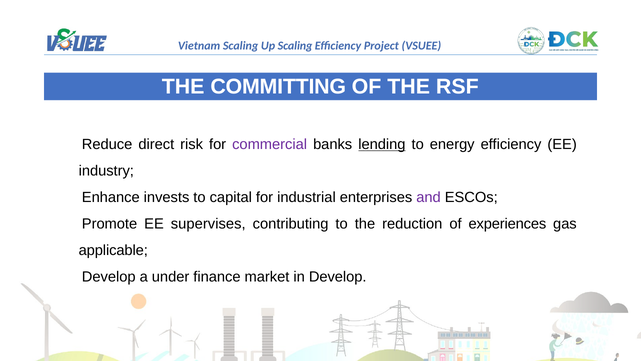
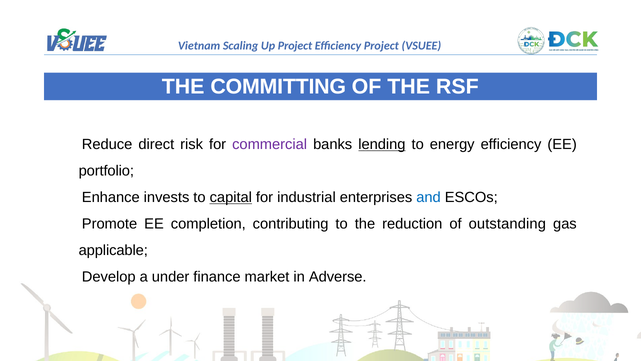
Scaling at (295, 46): Scaling -> Project
industry: industry -> portfolio
capital underline: none -> present
and colour: purple -> blue
supervises: supervises -> completion
experiences: experiences -> outstanding
Develop: Develop -> Adverse
